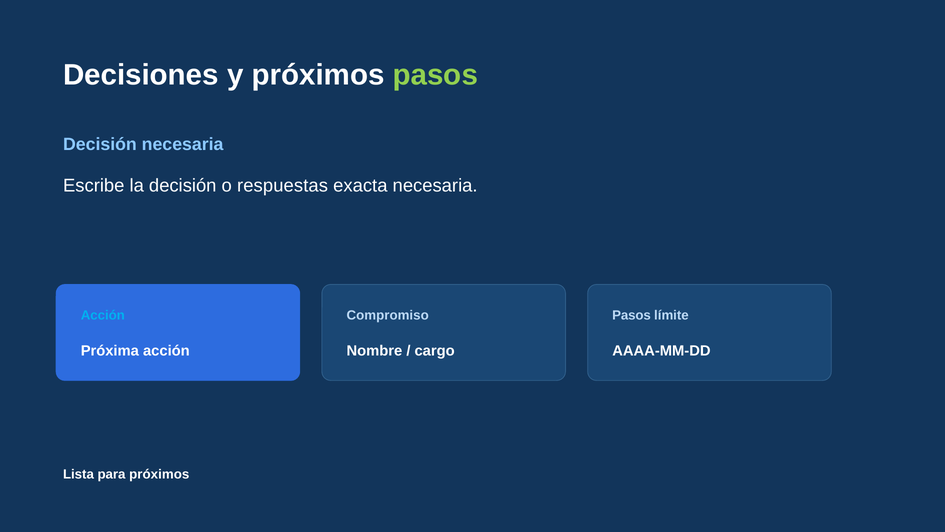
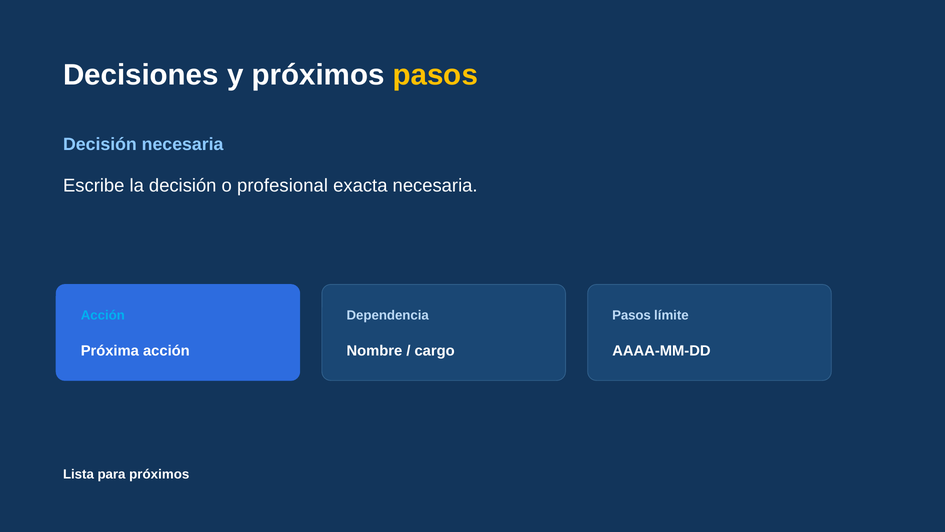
pasos at (435, 75) colour: light green -> yellow
respuestas: respuestas -> profesional
Compromiso: Compromiso -> Dependencia
